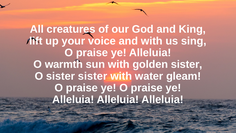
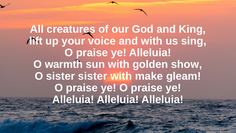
golden sister: sister -> show
water: water -> make
